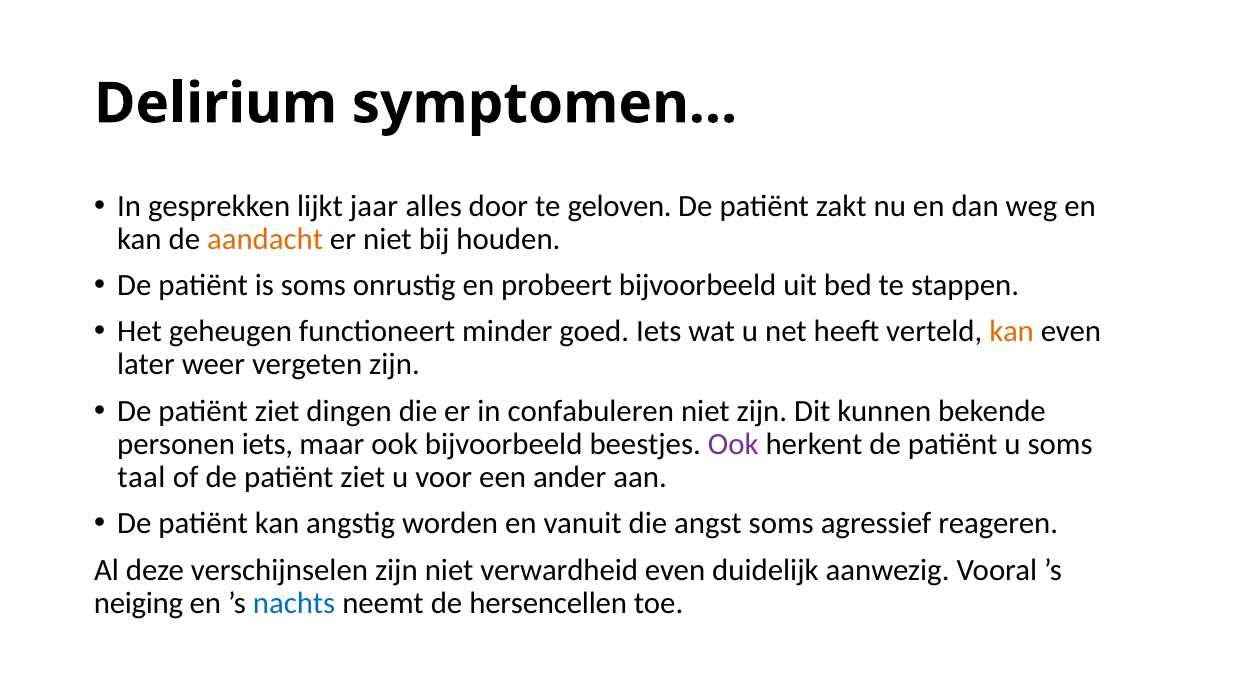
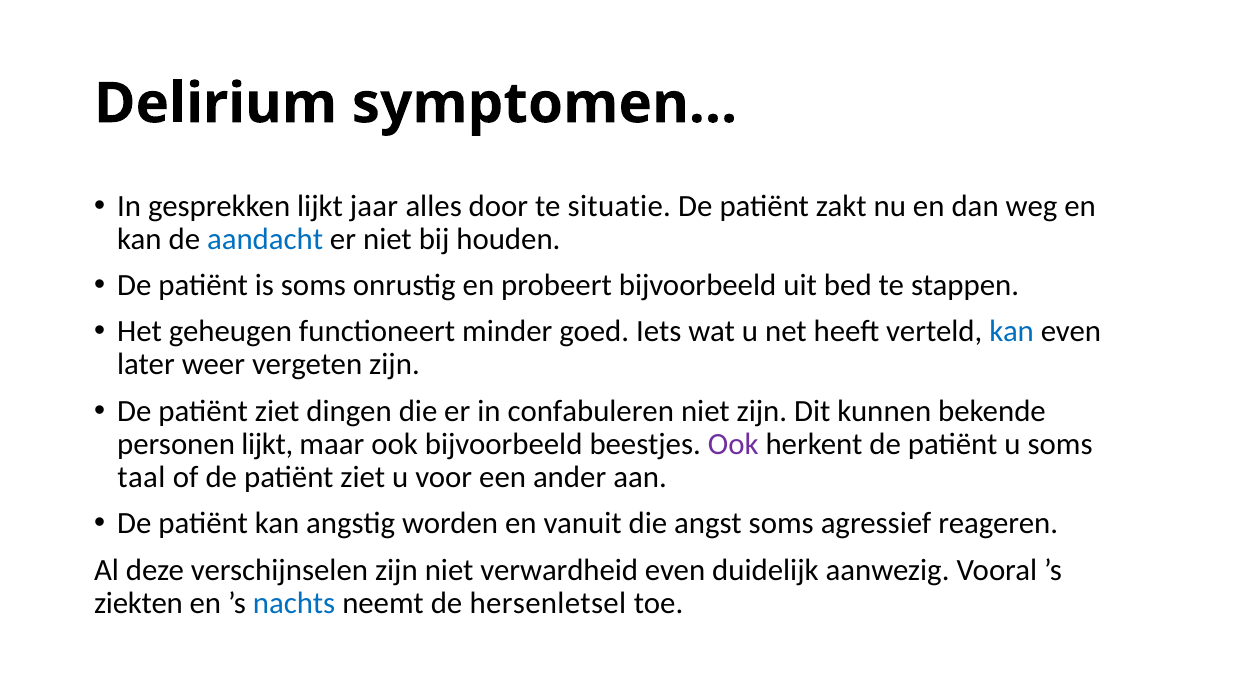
geloven: geloven -> situatie
aandacht colour: orange -> blue
kan at (1012, 332) colour: orange -> blue
personen iets: iets -> lijkt
neiging: neiging -> ziekten
hersencellen: hersencellen -> hersenletsel
